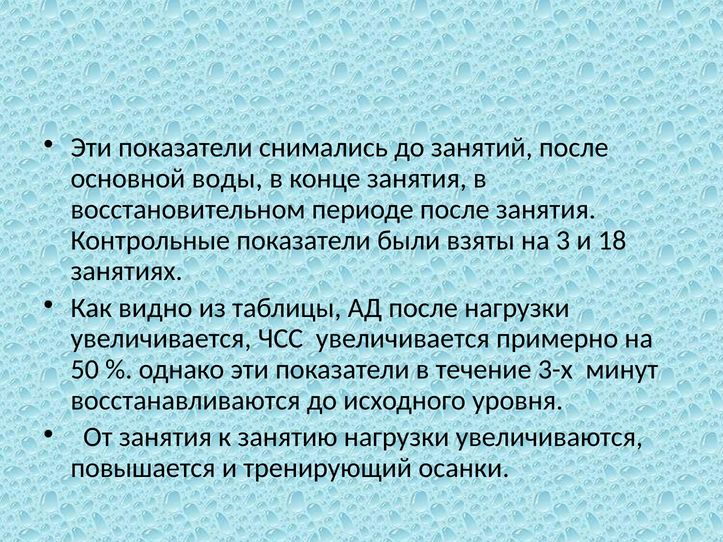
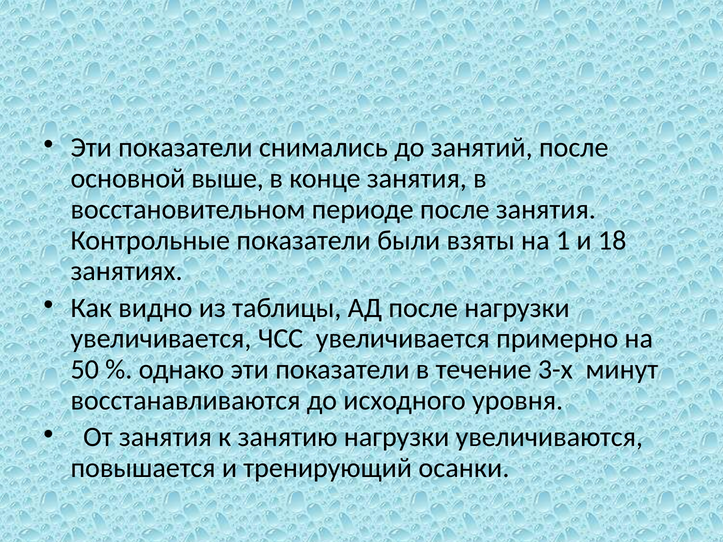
воды: воды -> выше
3: 3 -> 1
